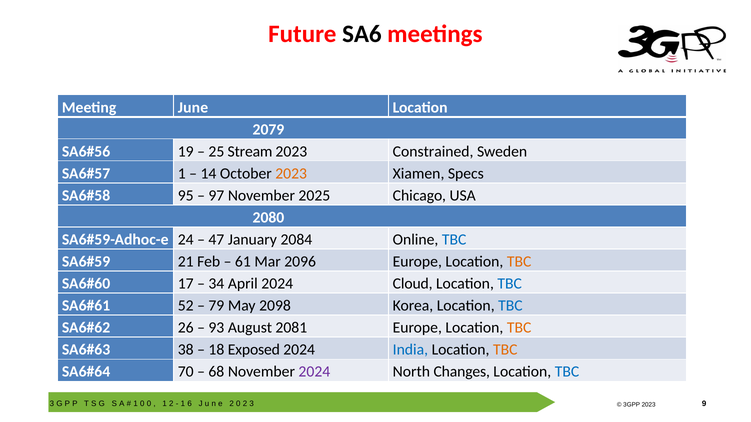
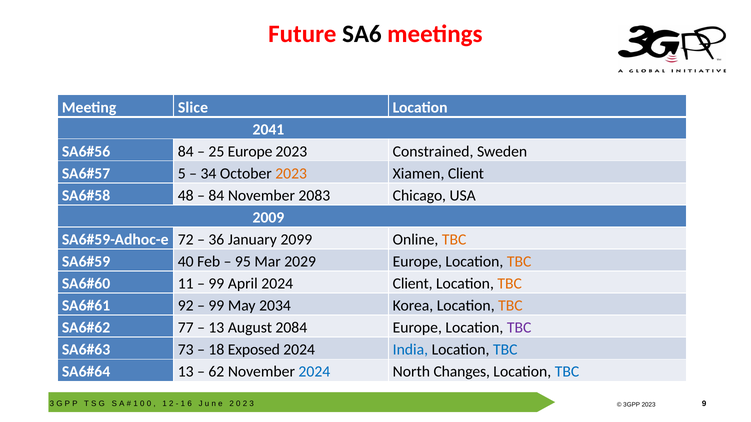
June: June -> Slice
2079: 2079 -> 2041
19 at (186, 152): 19 -> 84
25 Stream: Stream -> Europe
1 at (182, 174): 1 -> 5
14: 14 -> 34
Xiamen Specs: Specs -> Client
95: 95 -> 48
97 at (216, 196): 97 -> 84
2025: 2025 -> 2083
2080: 2080 -> 2009
24: 24 -> 72
47: 47 -> 36
2084: 2084 -> 2099
TBC at (454, 240) colour: blue -> orange
21: 21 -> 40
61: 61 -> 95
2096: 2096 -> 2029
17: 17 -> 11
34 at (216, 284): 34 -> 99
2024 Cloud: Cloud -> Client
TBC at (510, 284) colour: blue -> orange
52: 52 -> 92
79 at (216, 306): 79 -> 99
2098: 2098 -> 2034
TBC at (510, 306) colour: blue -> orange
26: 26 -> 77
93 at (216, 328): 93 -> 13
2081: 2081 -> 2084
TBC at (519, 328) colour: orange -> purple
38: 38 -> 73
TBC at (505, 350) colour: orange -> blue
70 at (186, 372): 70 -> 13
68: 68 -> 62
2024 at (314, 372) colour: purple -> blue
